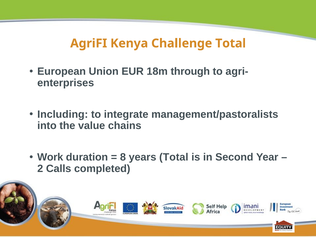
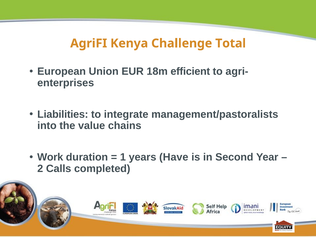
through: through -> efficient
Including: Including -> Liabilities
8: 8 -> 1
years Total: Total -> Have
